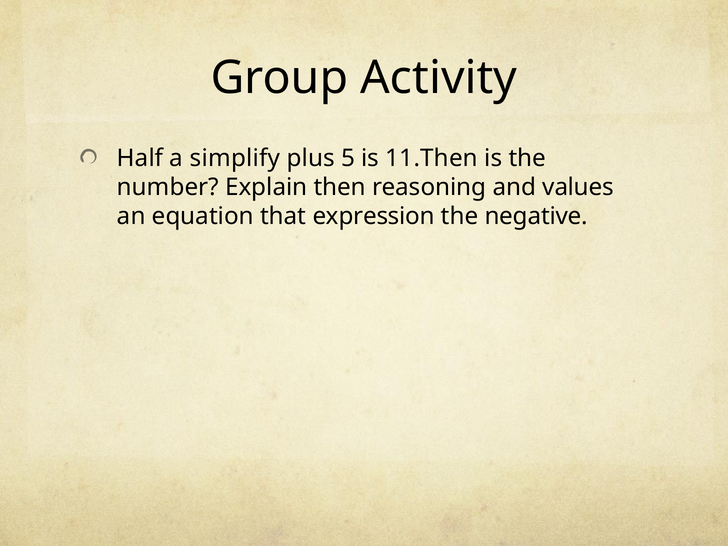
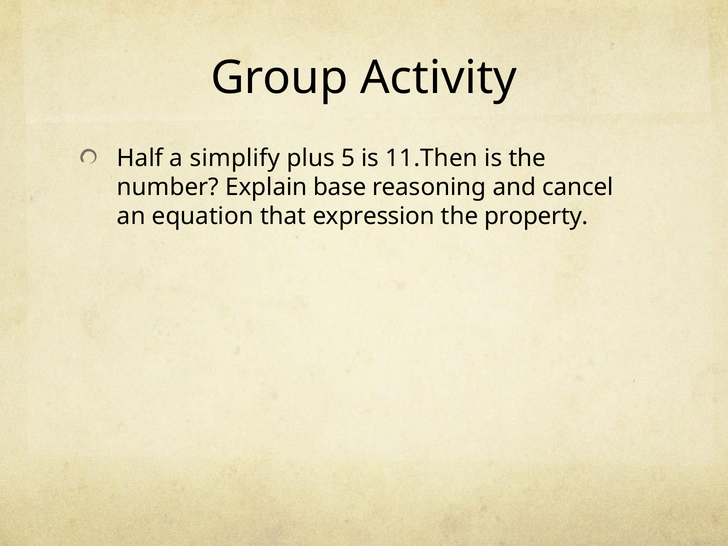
then: then -> base
values: values -> cancel
negative: negative -> property
